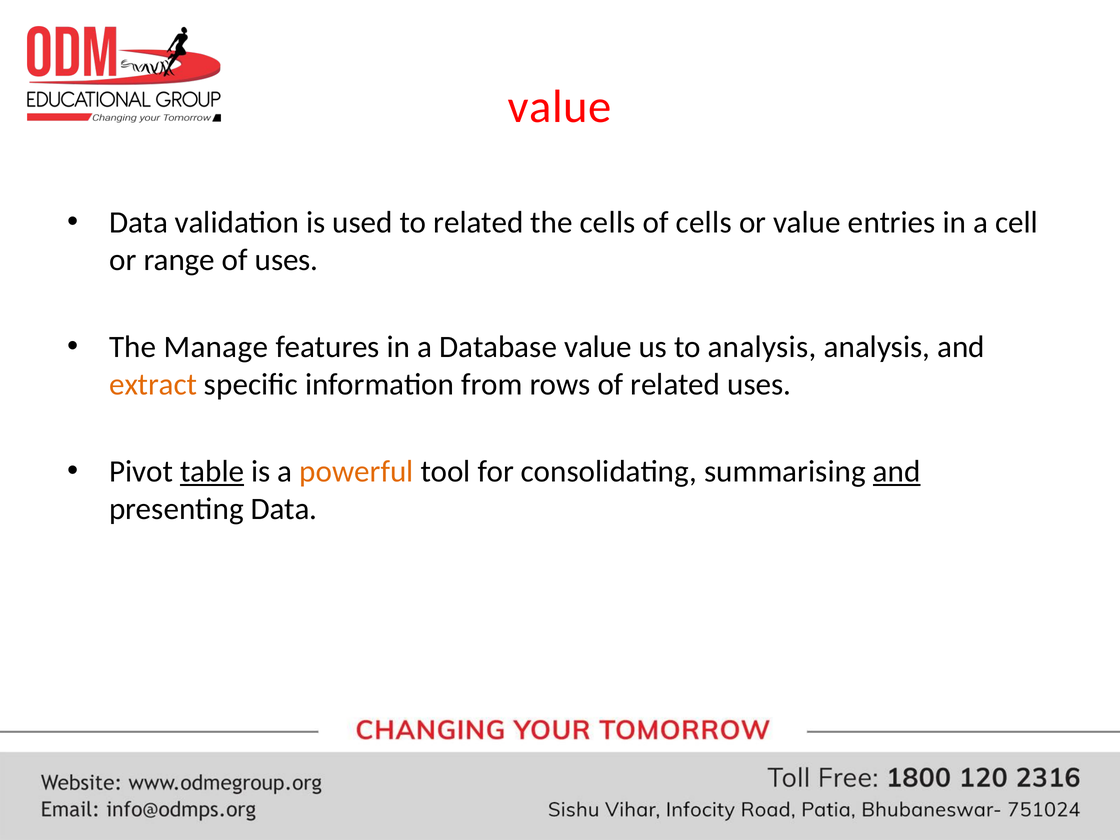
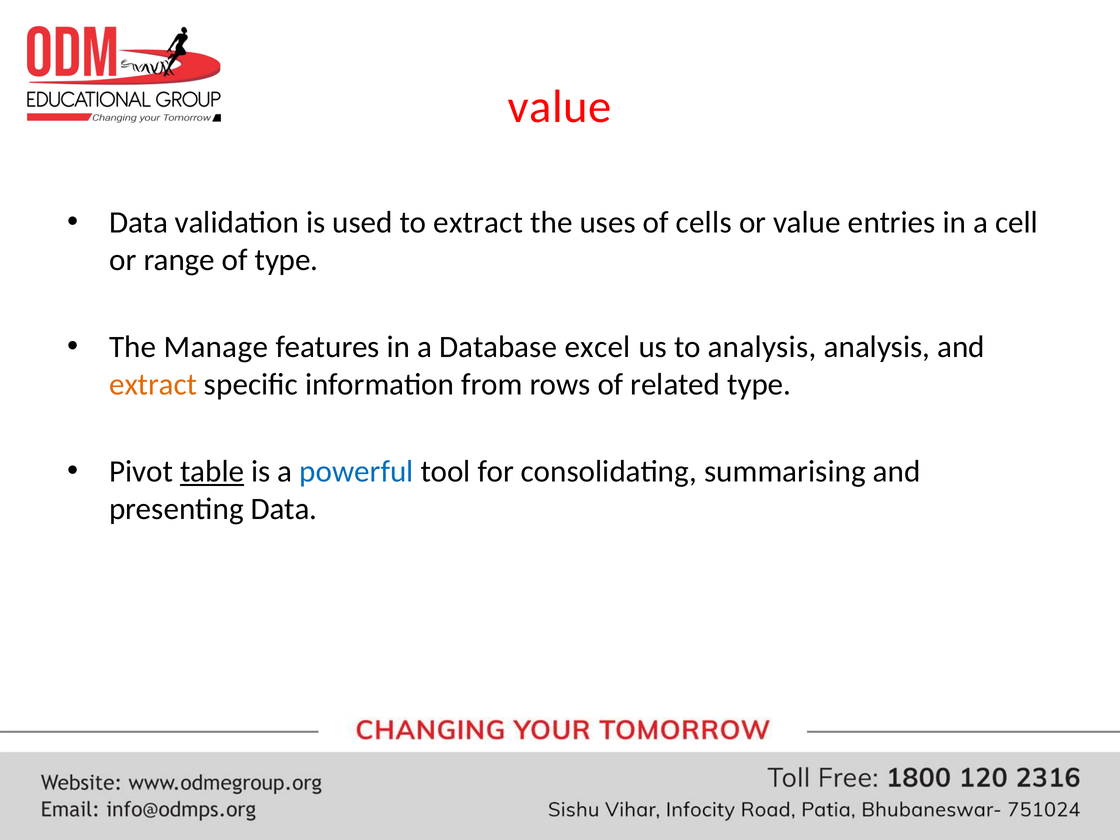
to related: related -> extract
the cells: cells -> uses
of uses: uses -> type
Database value: value -> excel
related uses: uses -> type
powerful colour: orange -> blue
and at (897, 472) underline: present -> none
